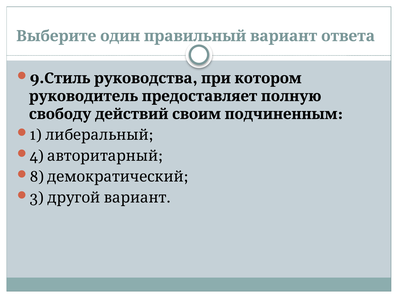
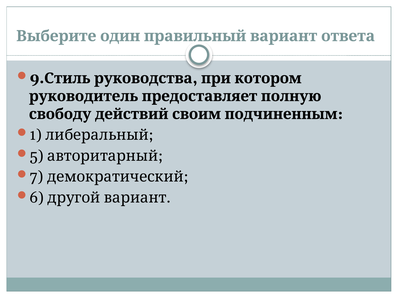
4: 4 -> 5
8: 8 -> 7
3: 3 -> 6
